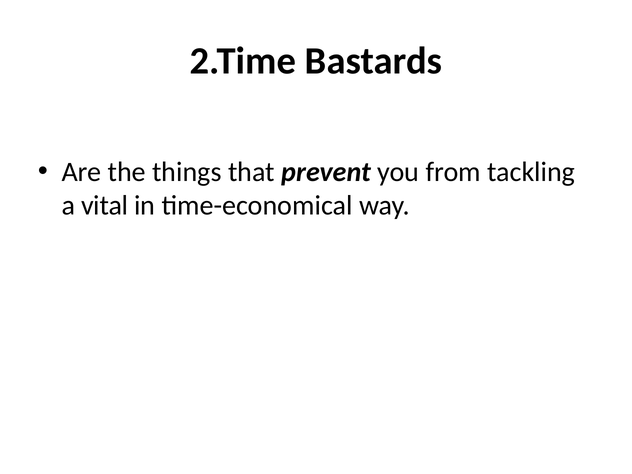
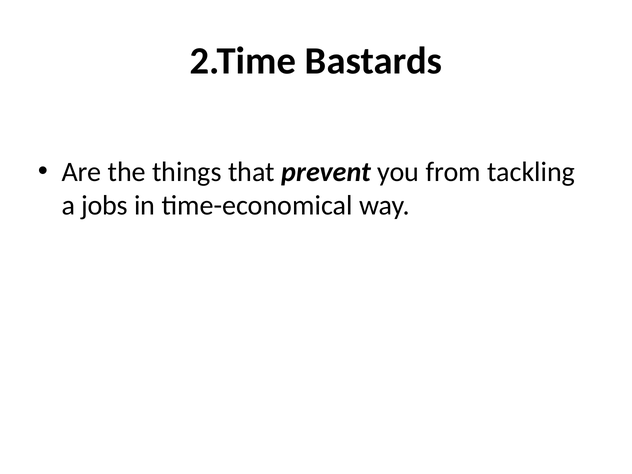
vital: vital -> jobs
